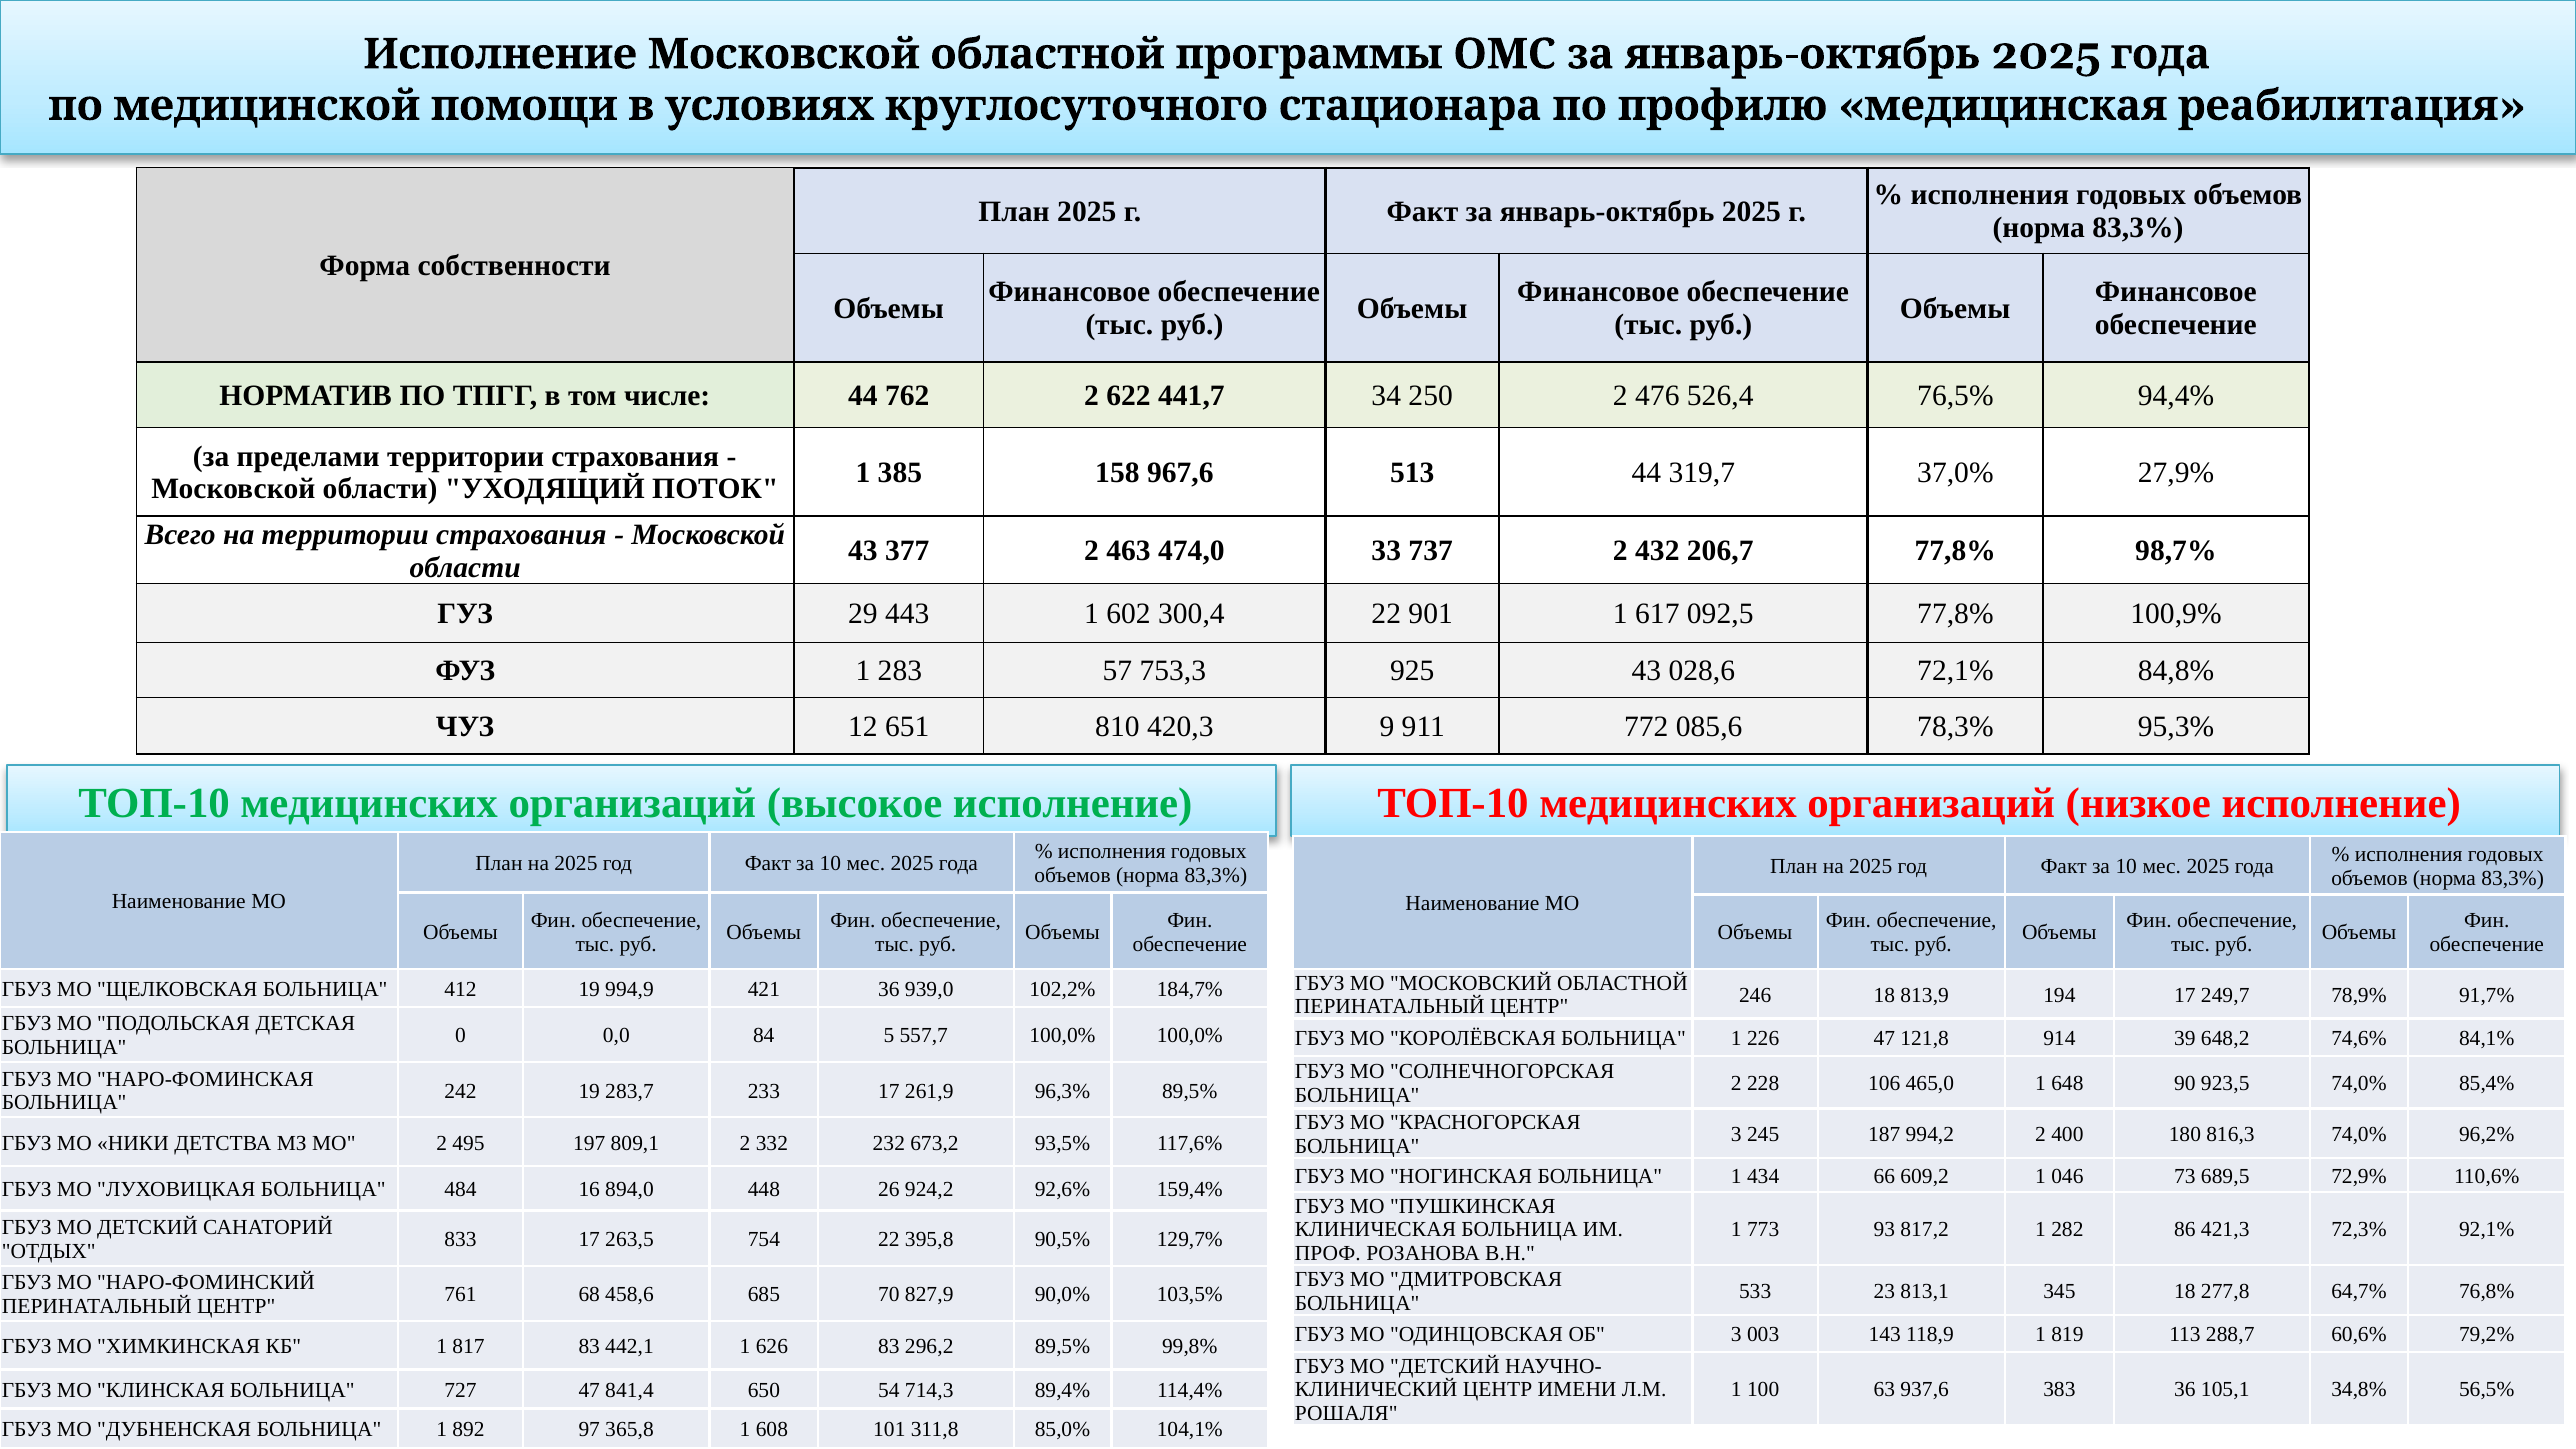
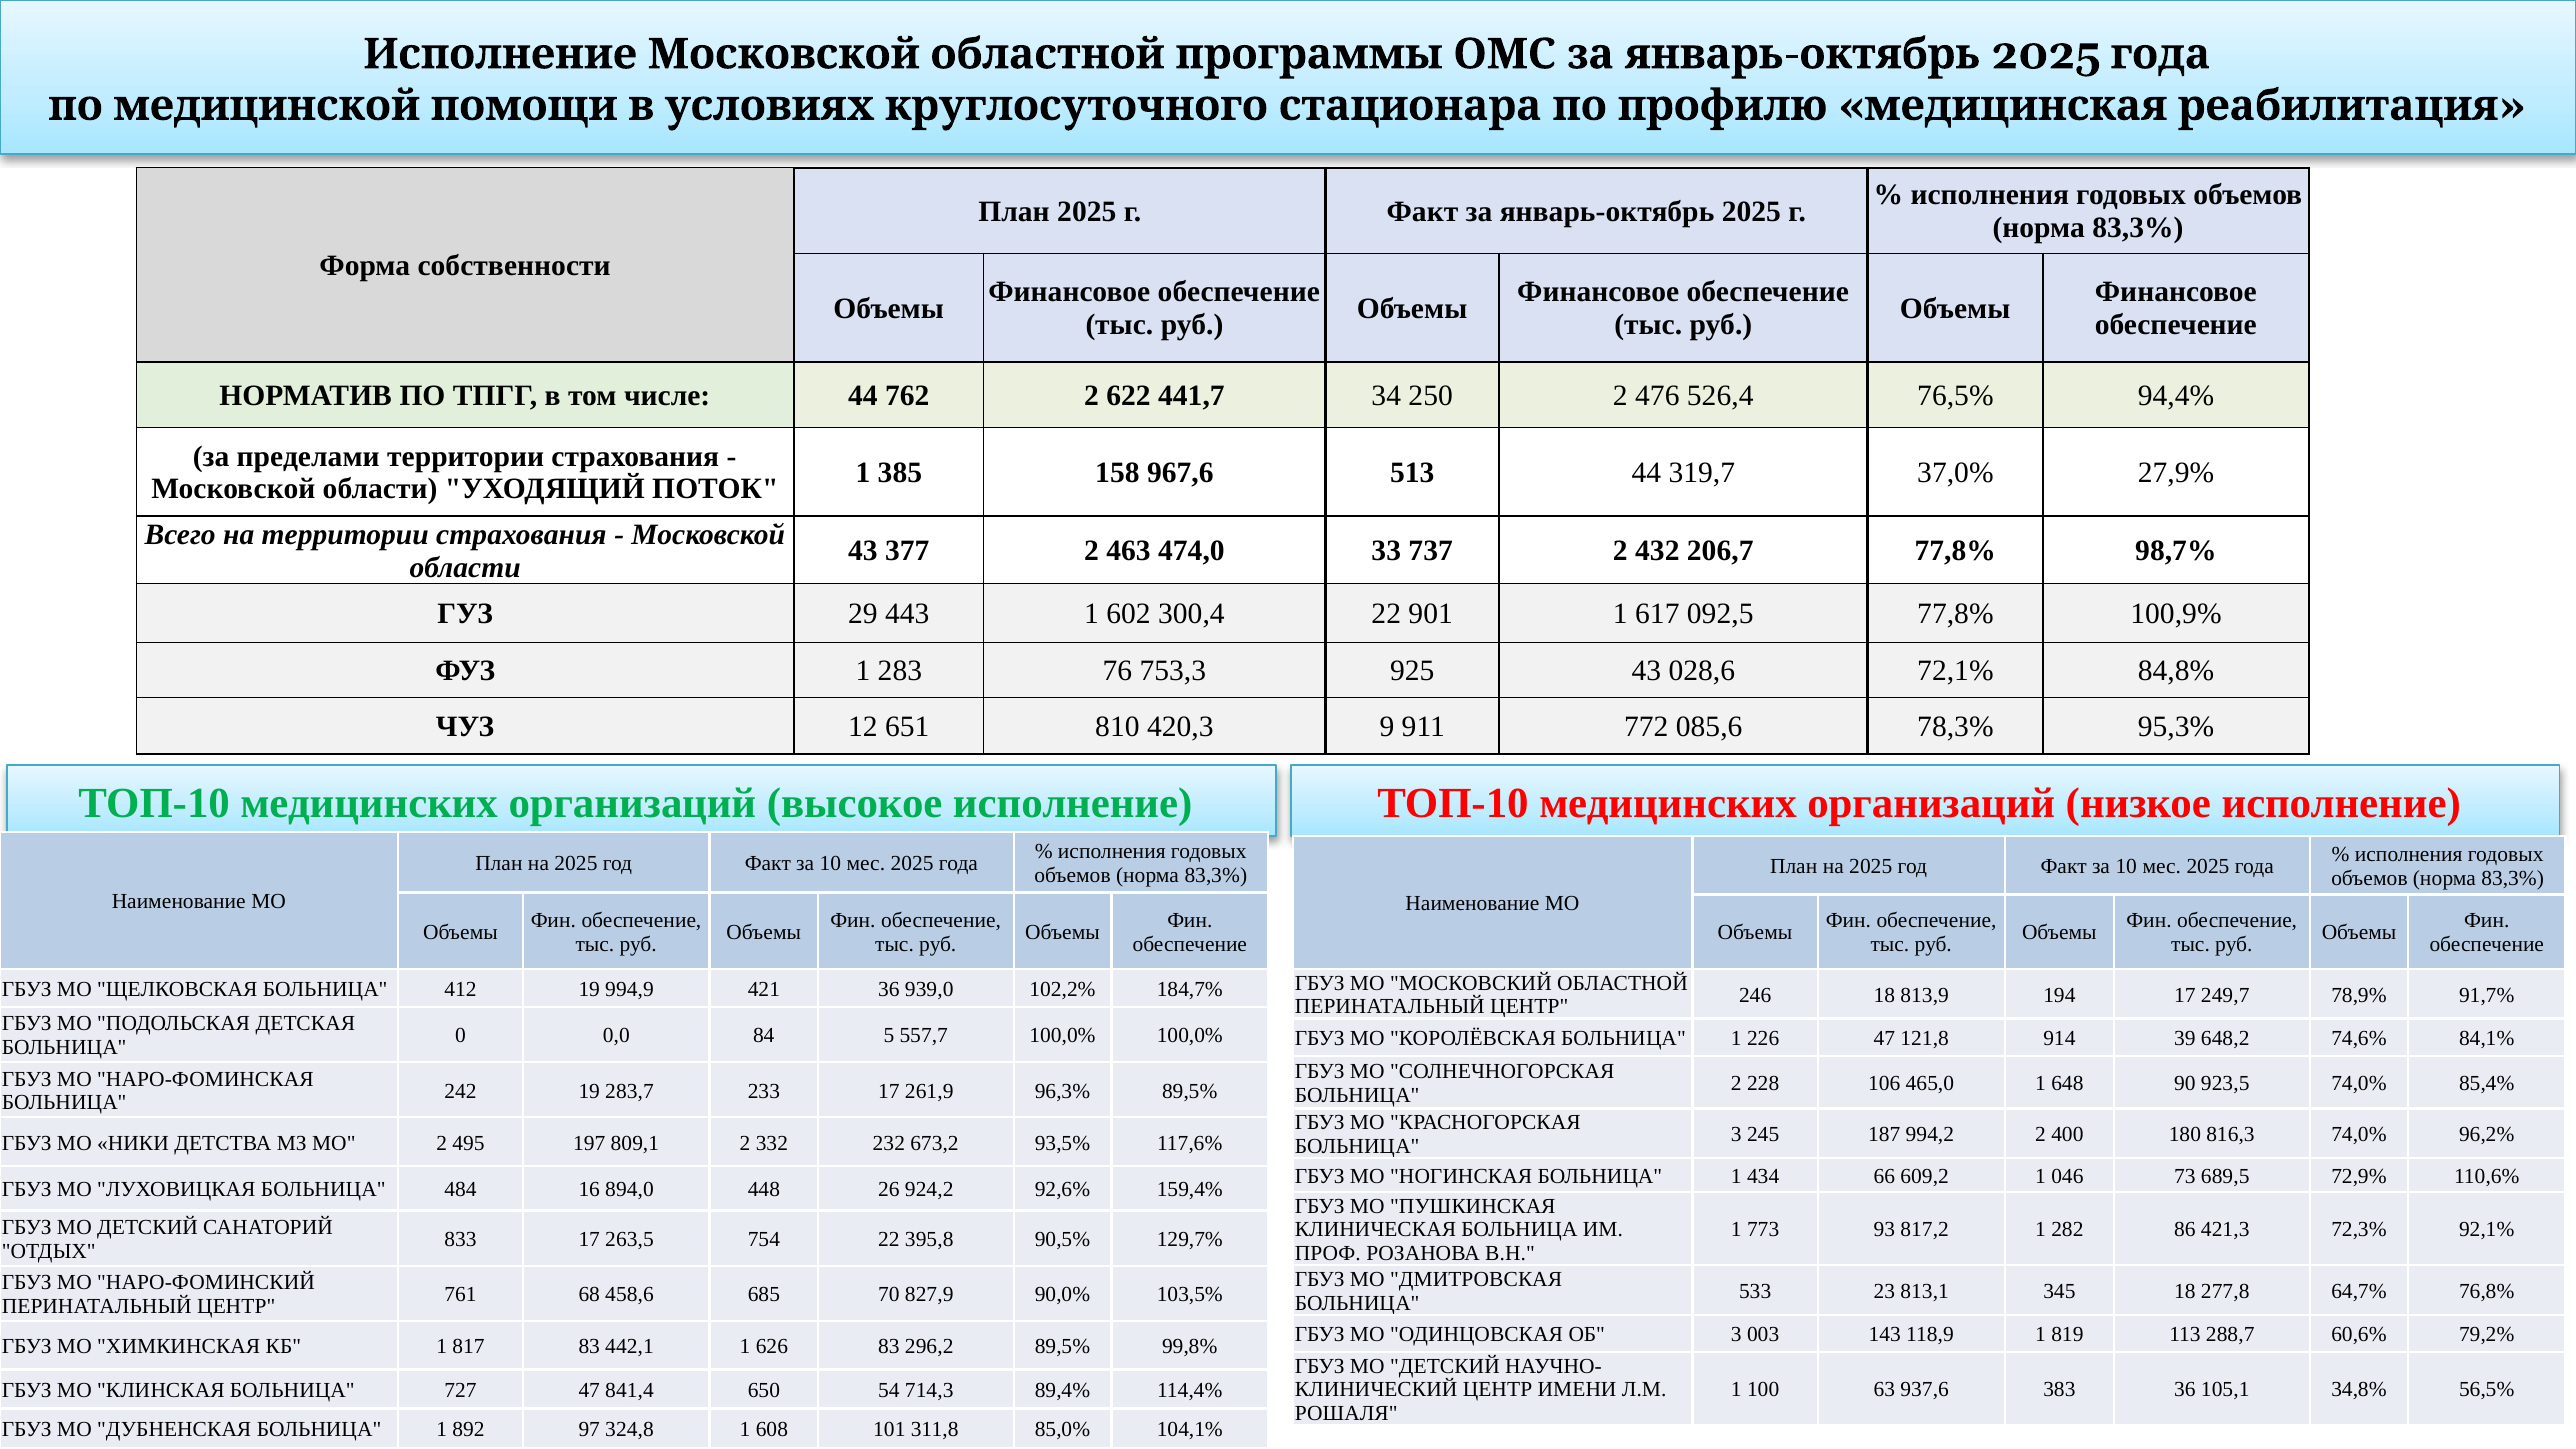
57: 57 -> 76
365,8: 365,8 -> 324,8
